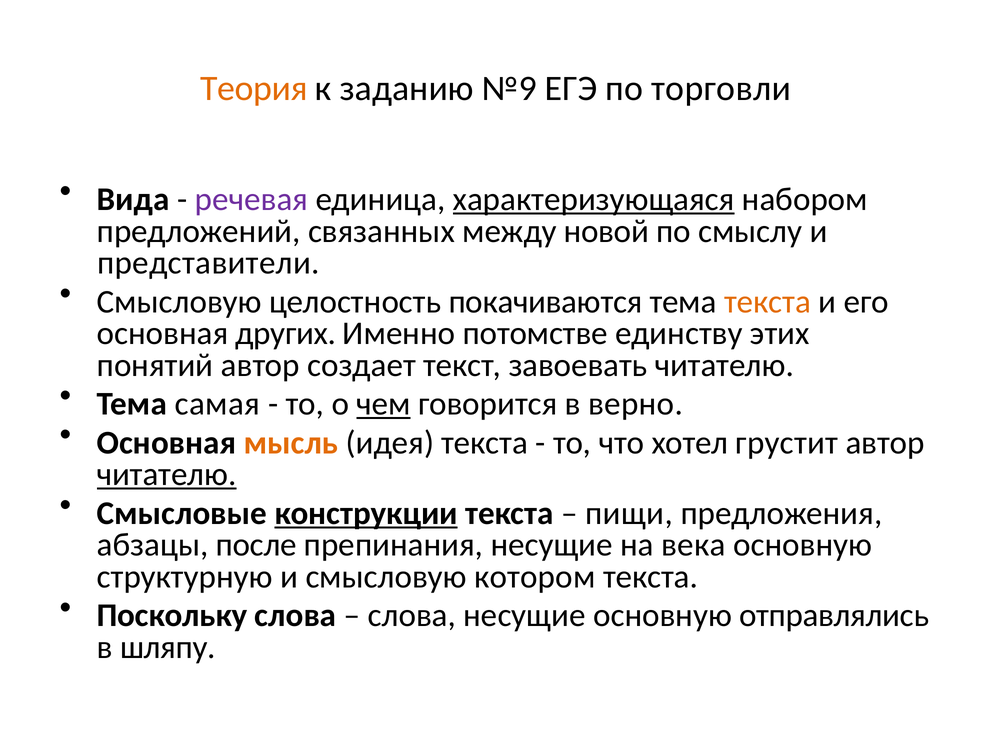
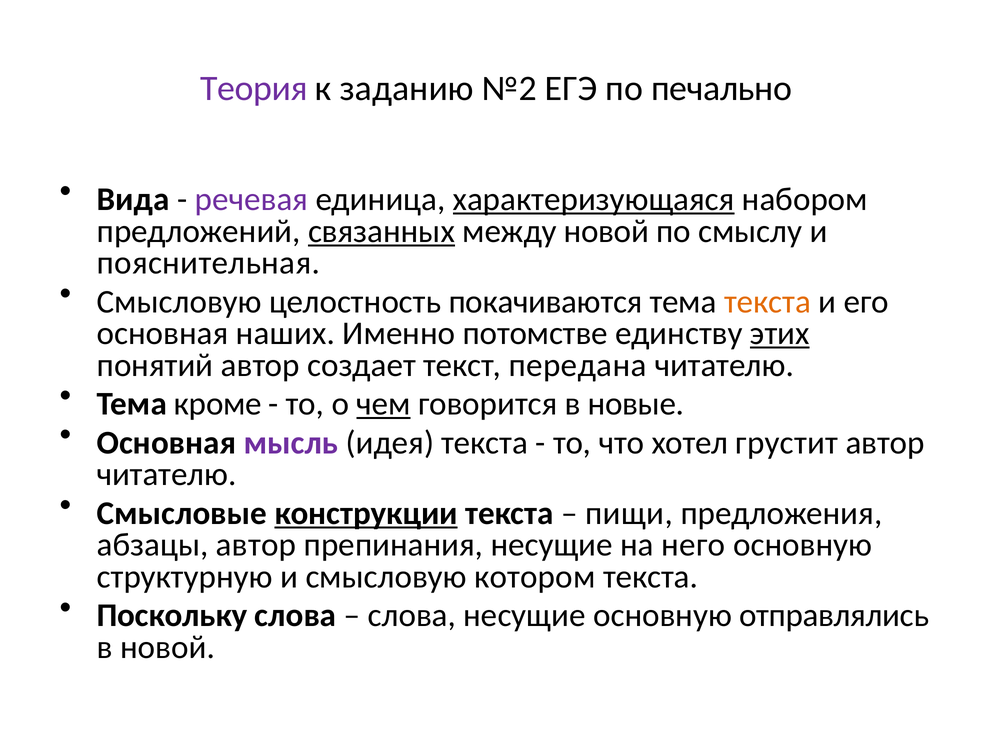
Теория colour: orange -> purple
№9: №9 -> №2
торговли: торговли -> печально
связанных underline: none -> present
представители: представители -> пояснительная
других: других -> наших
этих underline: none -> present
завоевать: завоевать -> передана
самая: самая -> кроме
верно: верно -> новые
мысль colour: orange -> purple
читателю at (167, 475) underline: present -> none
абзацы после: после -> автор
века: века -> него
в шляпу: шляпу -> новой
